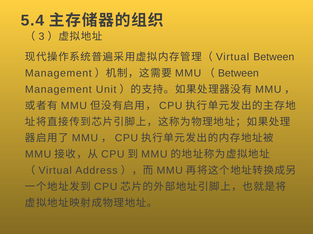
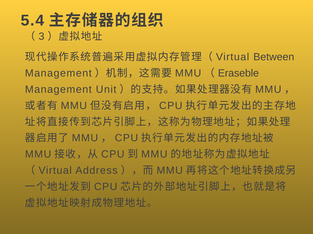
Between at (238, 73): Between -> Eraseble
